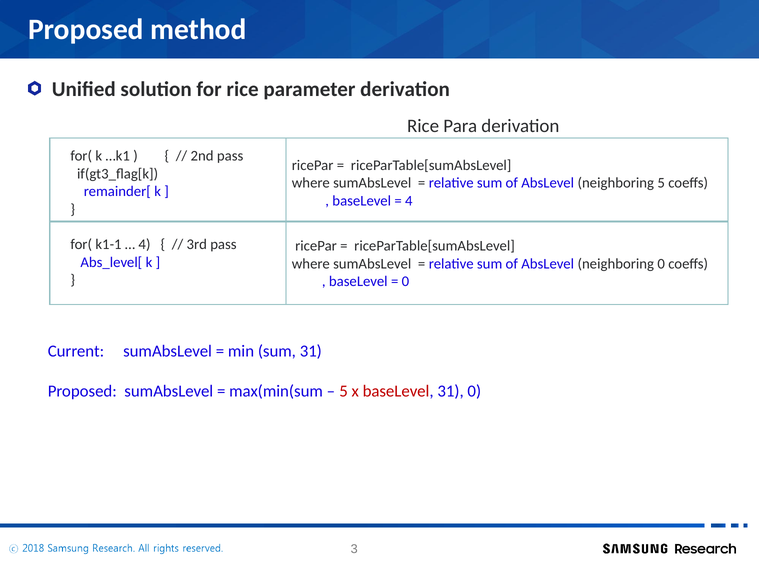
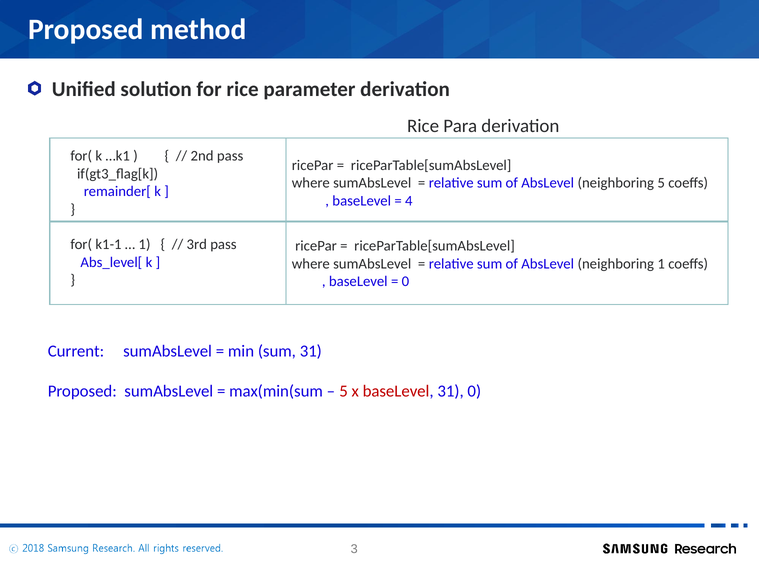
4 at (144, 245): 4 -> 1
neighboring 0: 0 -> 1
